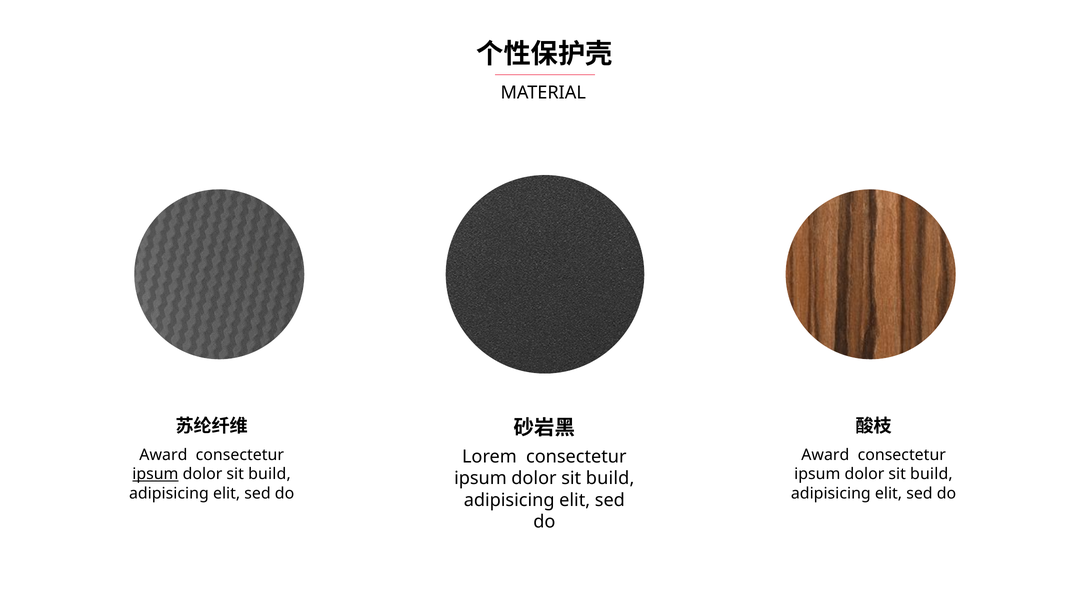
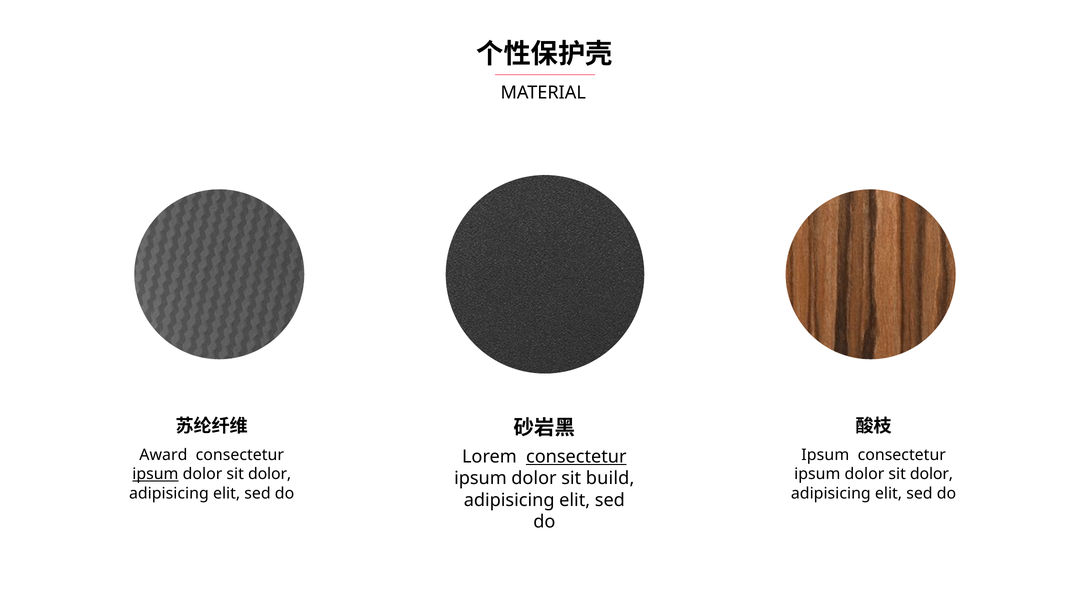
Award at (825, 455): Award -> Ipsum
consectetur at (576, 457) underline: none -> present
build at (269, 474): build -> dolor
build at (931, 474): build -> dolor
